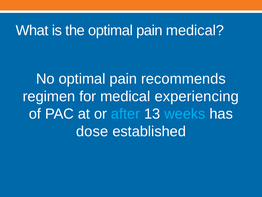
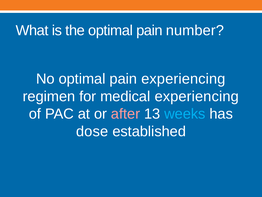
pain medical: medical -> number
pain recommends: recommends -> experiencing
after colour: light blue -> pink
